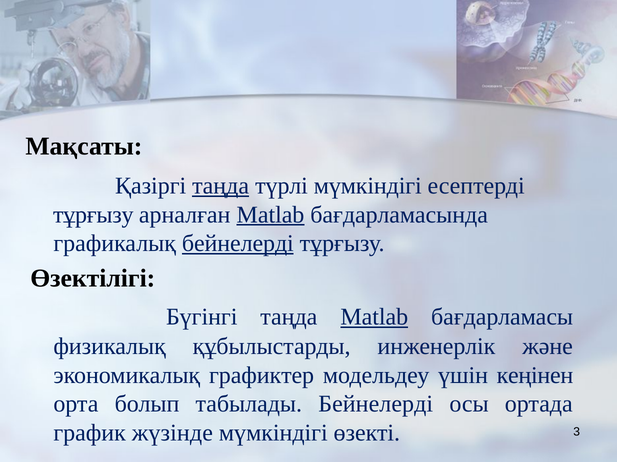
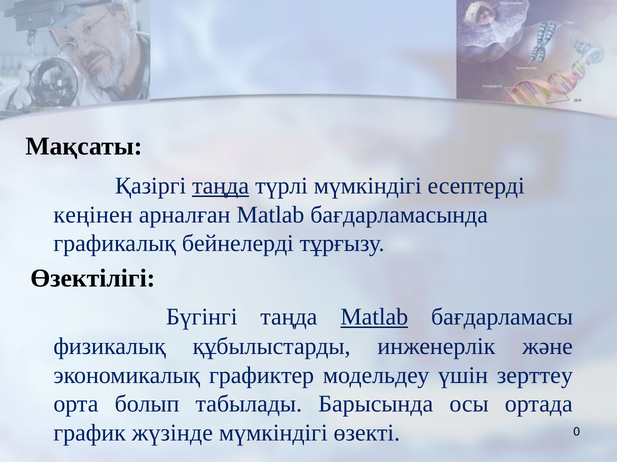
тұрғызу at (93, 215): тұрғызу -> кеңінен
Matlab at (270, 215) underline: present -> none
бейнелерді at (238, 244) underline: present -> none
кеңінен: кеңінен -> зерттеу
табылады Бейнелерді: Бейнелерді -> Барысында
3: 3 -> 0
